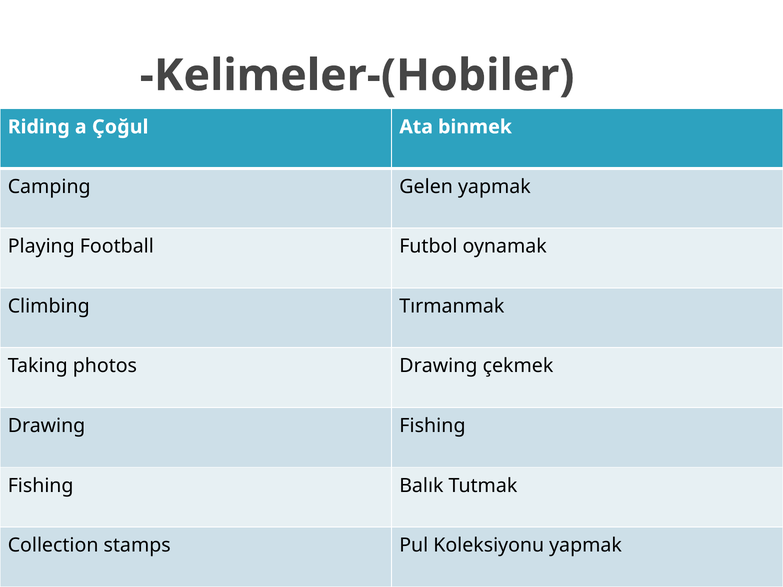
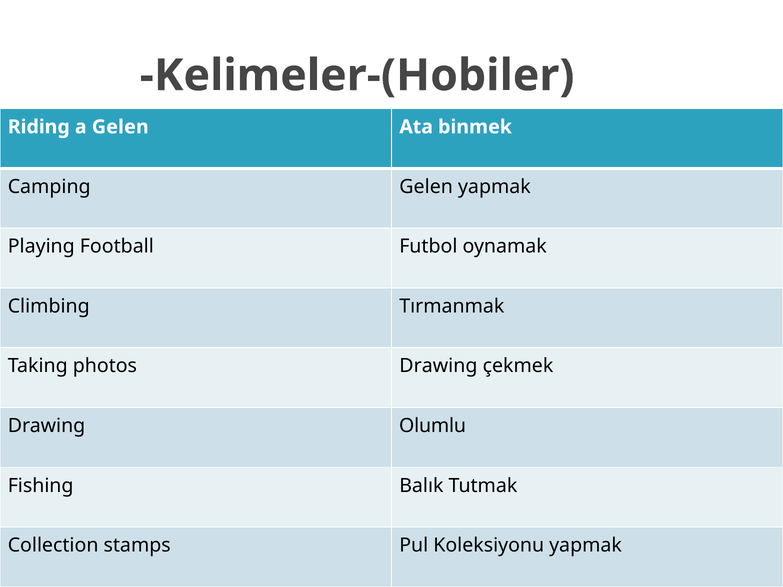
a Çoğul: Çoğul -> Gelen
Drawing Fishing: Fishing -> Olumlu
